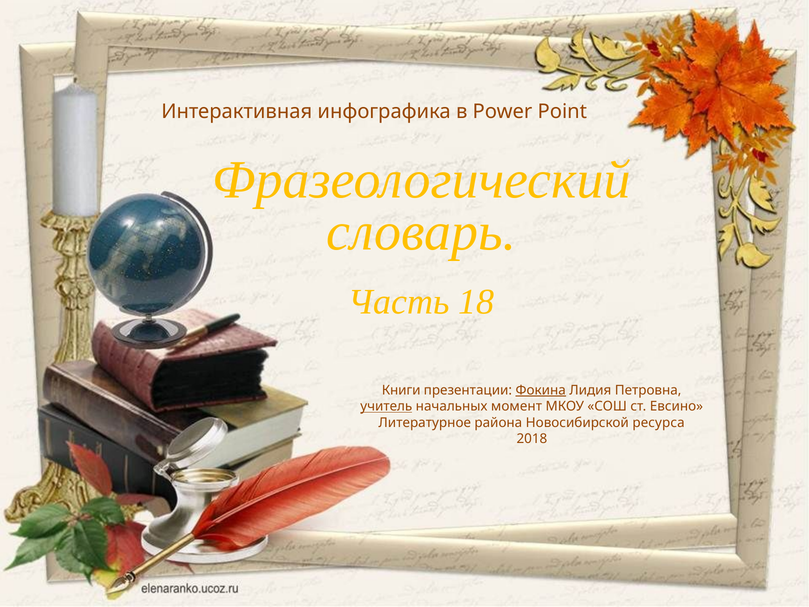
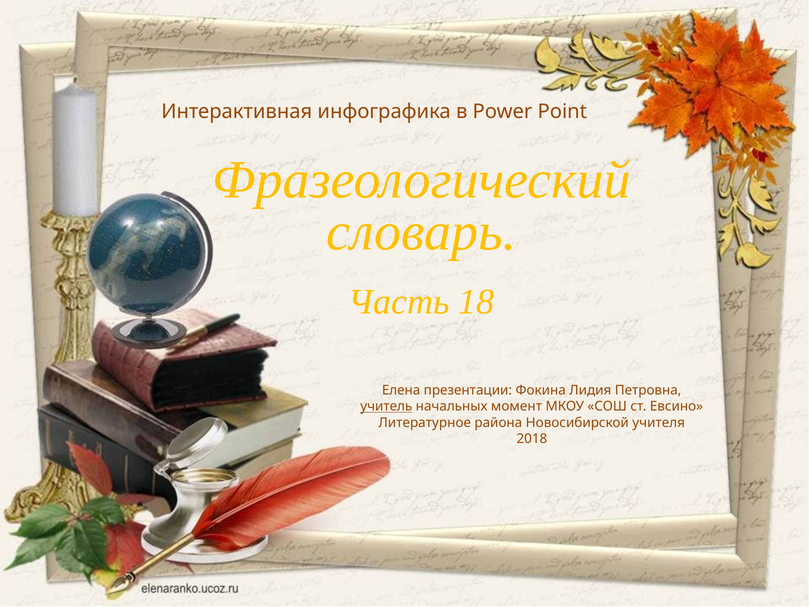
Книги: Книги -> Елена
Фокина underline: present -> none
ресурса: ресурса -> учителя
